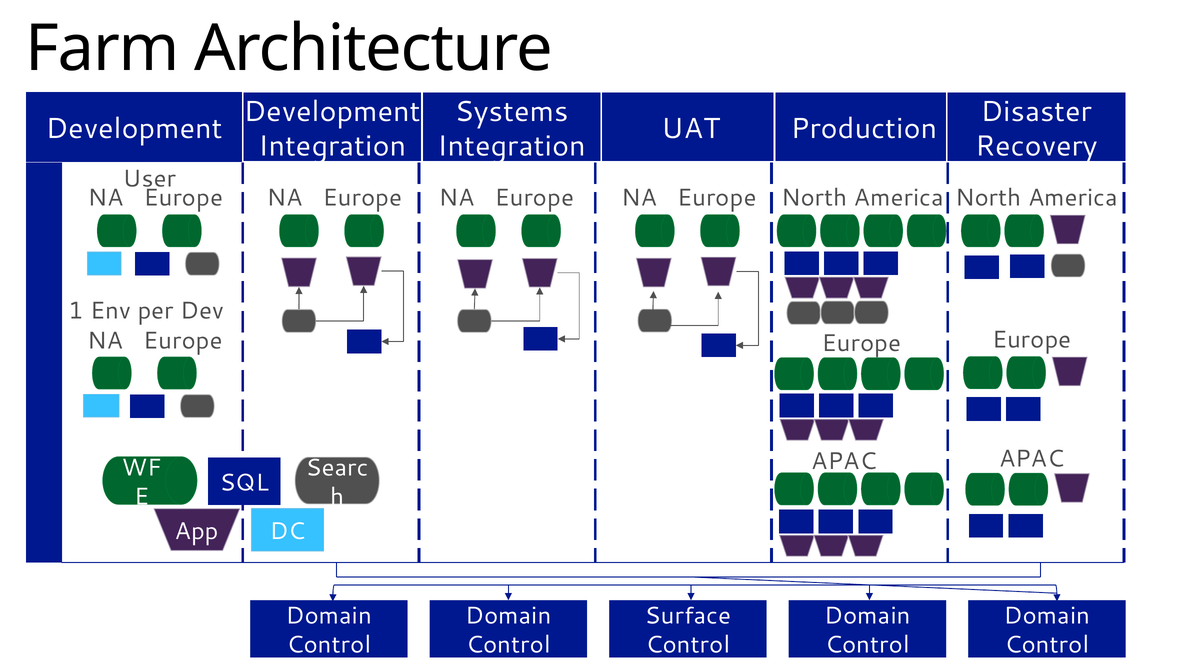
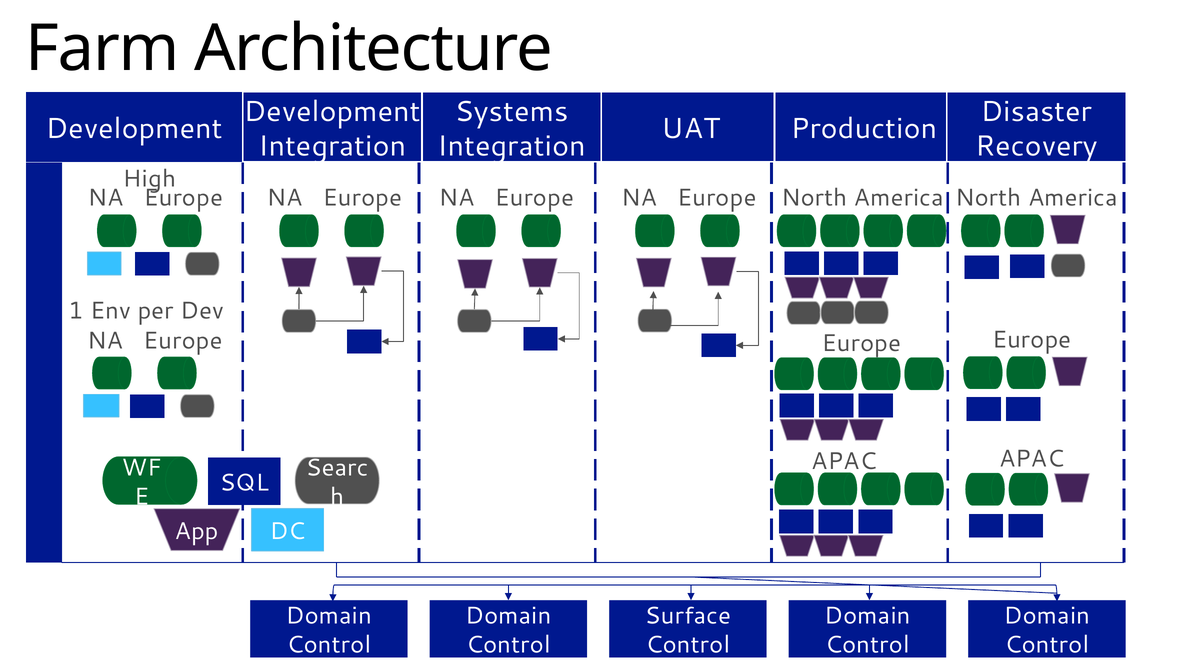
User: User -> High
